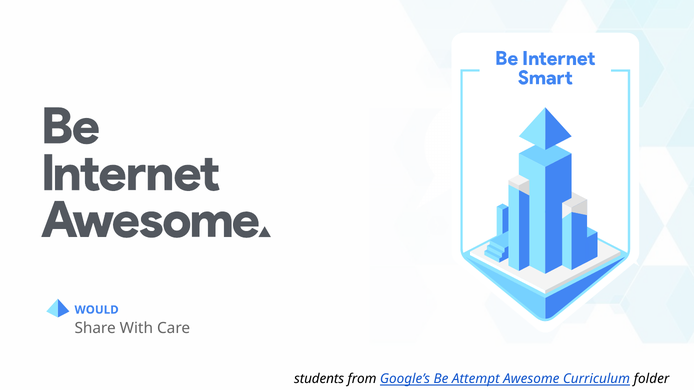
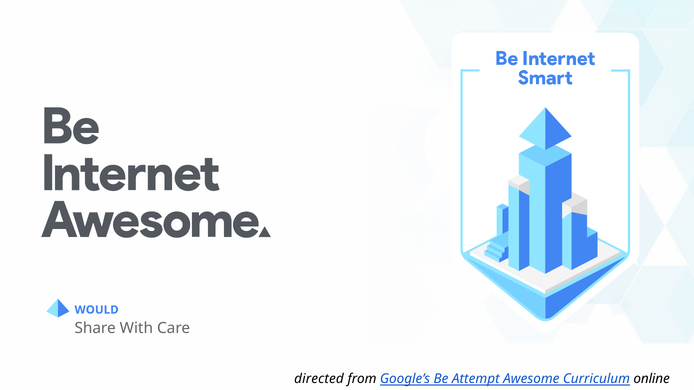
students: students -> directed
folder: folder -> online
